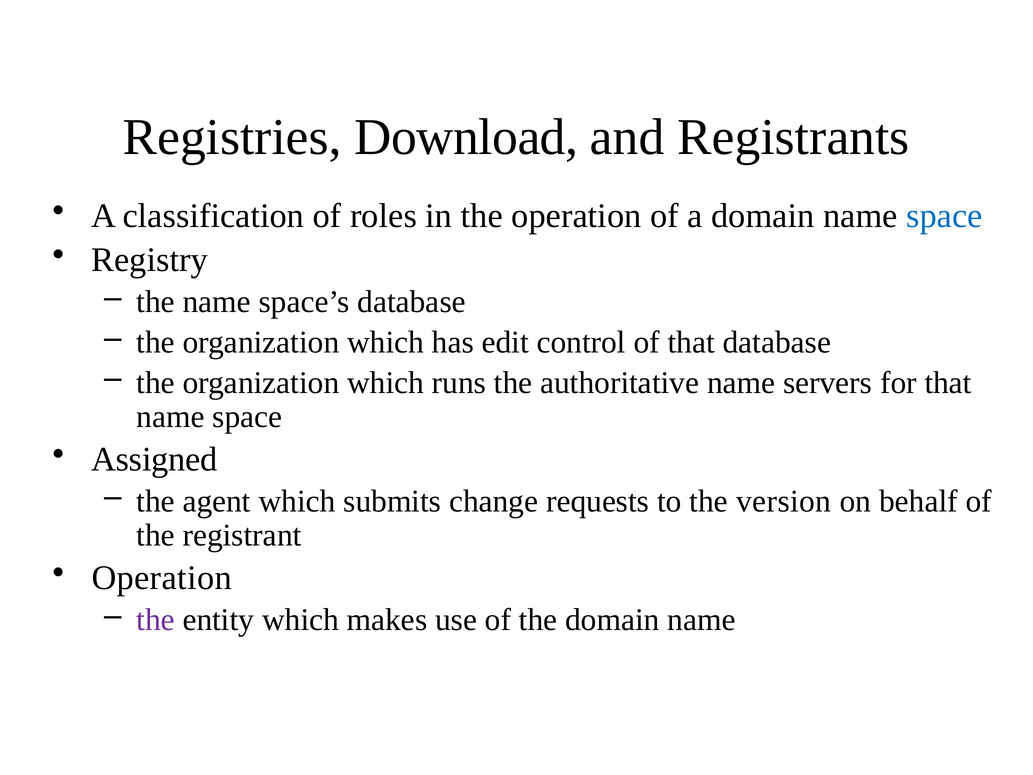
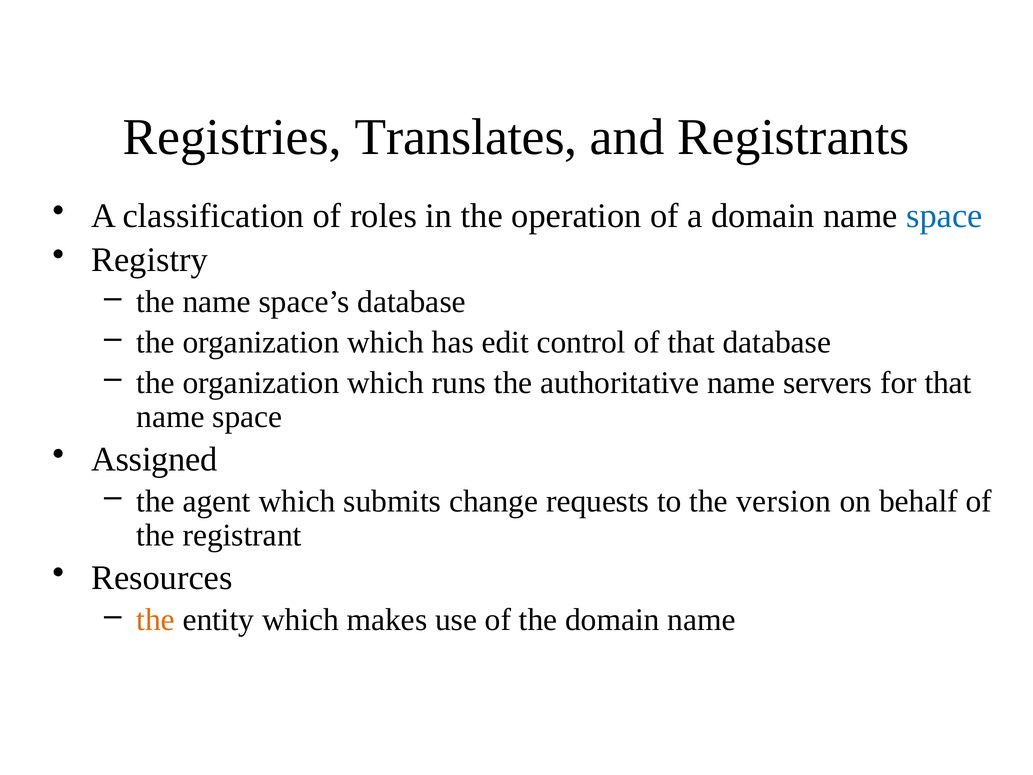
Download: Download -> Translates
Operation at (162, 578): Operation -> Resources
the at (156, 620) colour: purple -> orange
